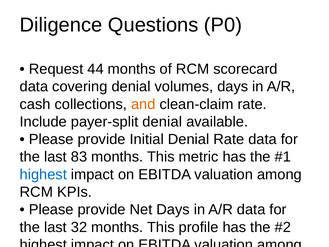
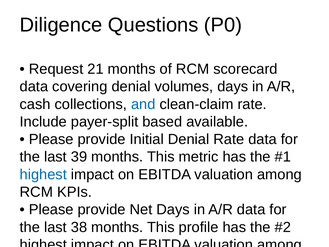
44: 44 -> 21
and colour: orange -> blue
payer-split denial: denial -> based
83: 83 -> 39
32: 32 -> 38
